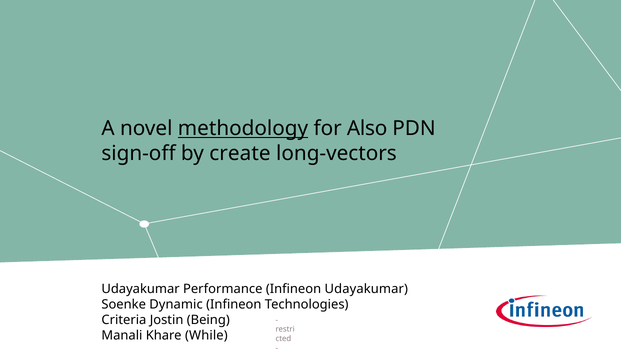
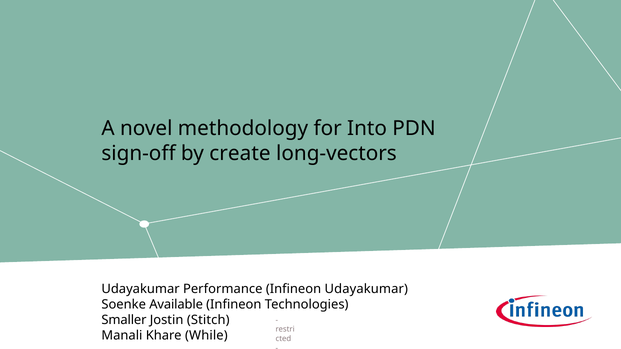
methodology underline: present -> none
Also: Also -> Into
Dynamic: Dynamic -> Available
Criteria: Criteria -> Smaller
Being: Being -> Stitch
